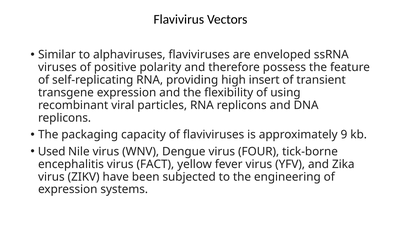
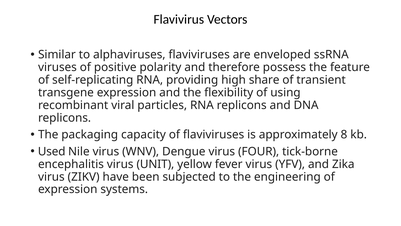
insert: insert -> share
9: 9 -> 8
FACT: FACT -> UNIT
